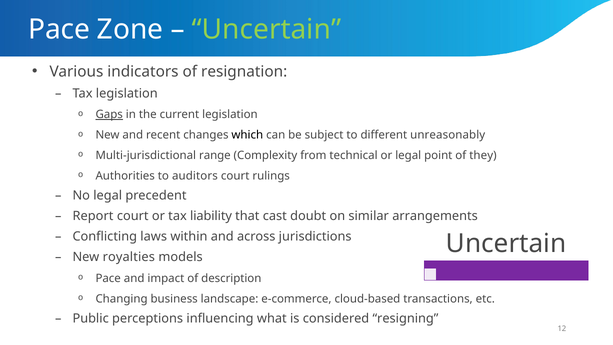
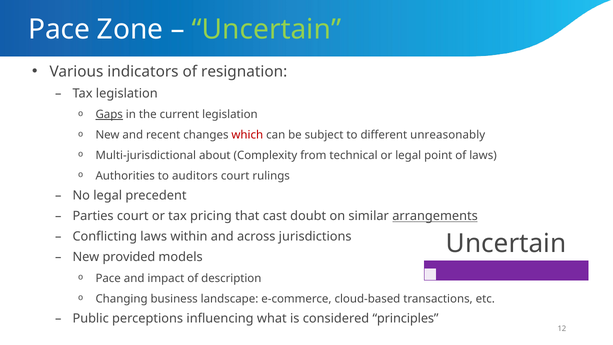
which colour: black -> red
range: range -> about
of they: they -> laws
Report: Report -> Parties
liability: liability -> pricing
arrangements underline: none -> present
royalties: royalties -> provided
resigning: resigning -> principles
